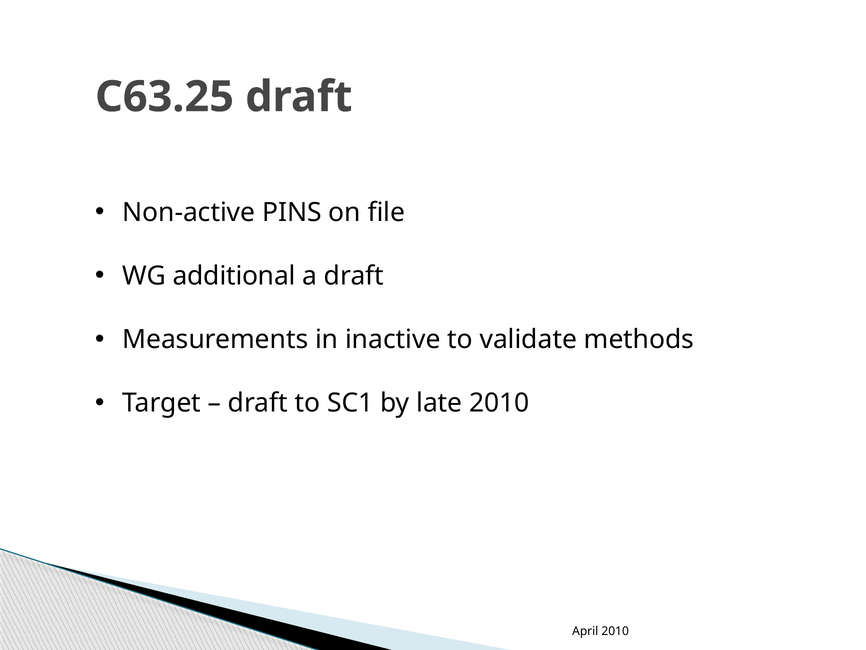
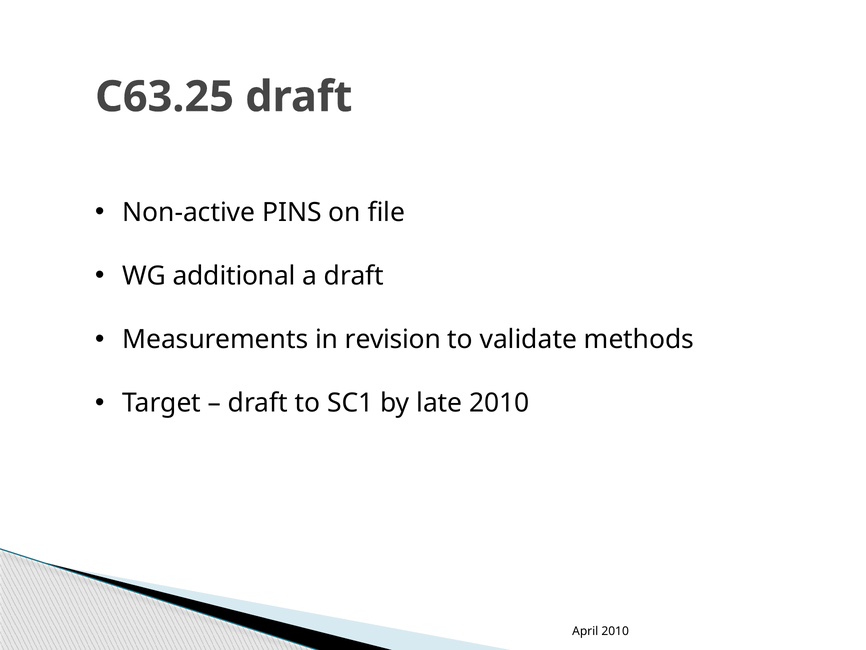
inactive: inactive -> revision
